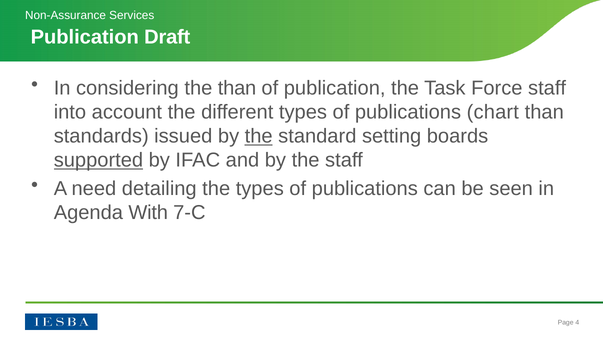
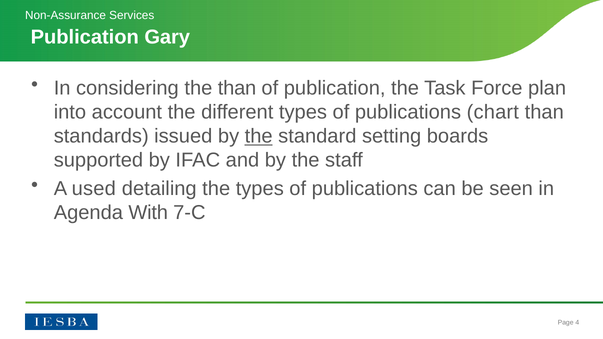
Draft: Draft -> Gary
Force staff: staff -> plan
supported underline: present -> none
need: need -> used
